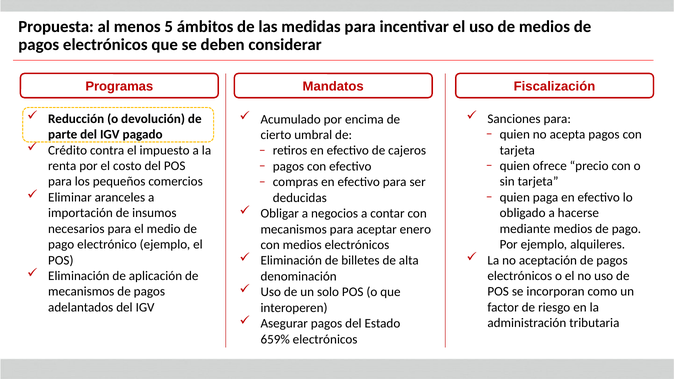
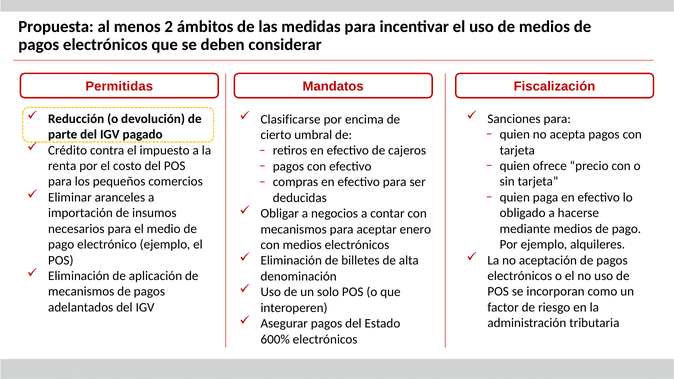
5: 5 -> 2
Programas: Programas -> Permitidas
Acumulado: Acumulado -> Clasificarse
659%: 659% -> 600%
